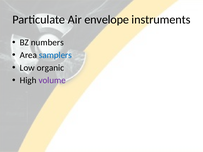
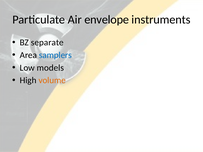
numbers: numbers -> separate
organic: organic -> models
volume colour: purple -> orange
